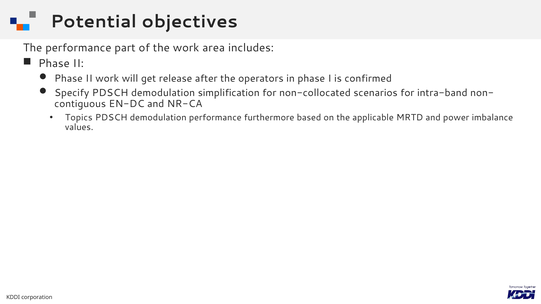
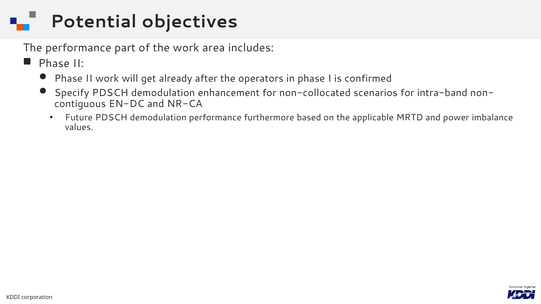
release: release -> already
simplification: simplification -> enhancement
Topics: Topics -> Future
